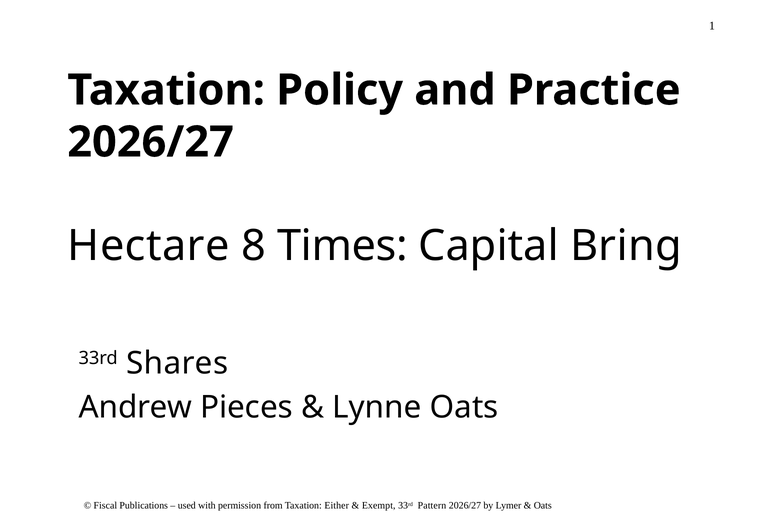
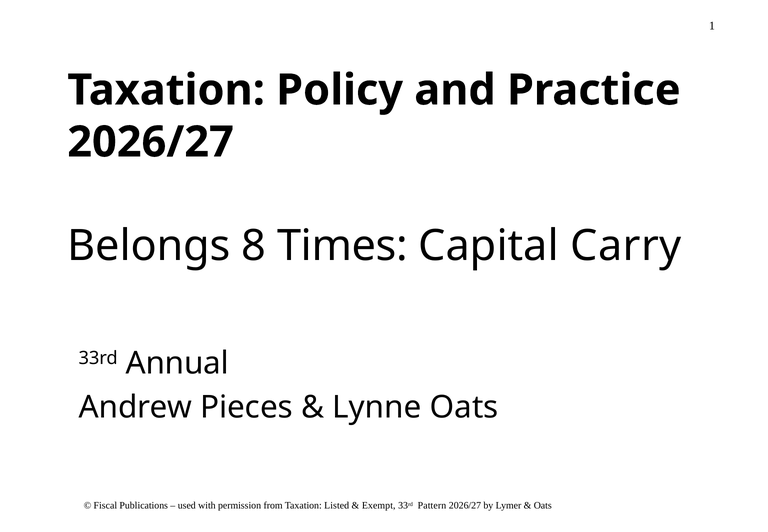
Hectare: Hectare -> Belongs
Bring: Bring -> Carry
Shares: Shares -> Annual
Either: Either -> Listed
